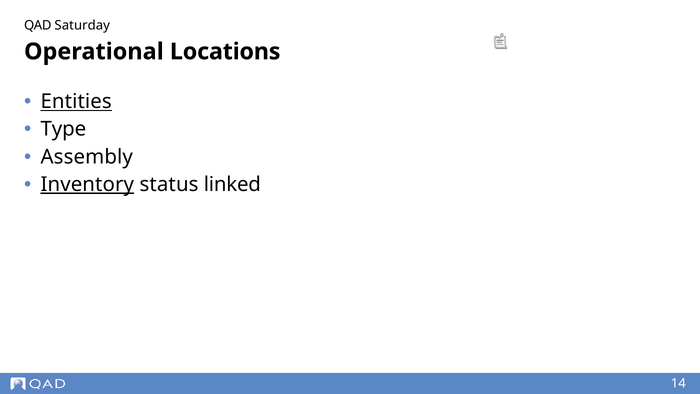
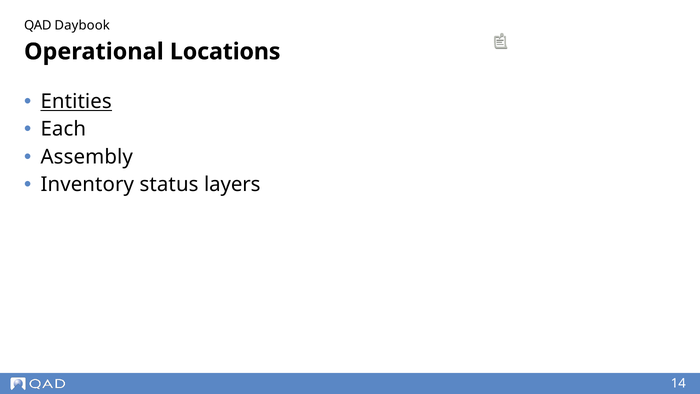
Saturday: Saturday -> Daybook
Type: Type -> Each
Inventory underline: present -> none
linked: linked -> layers
